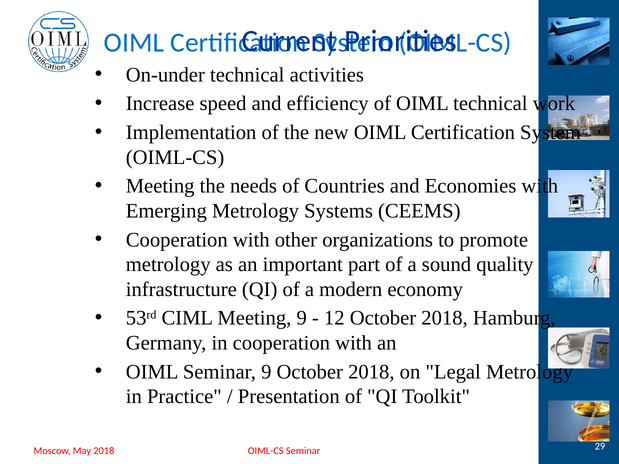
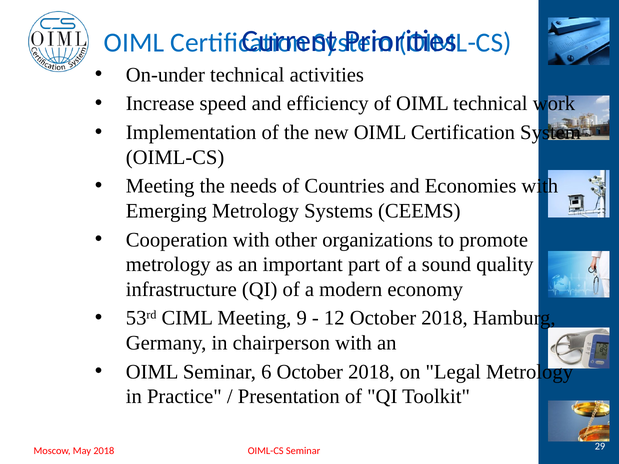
in cooperation: cooperation -> chairperson
Seminar 9: 9 -> 6
